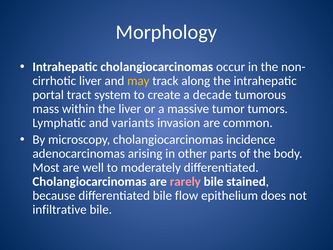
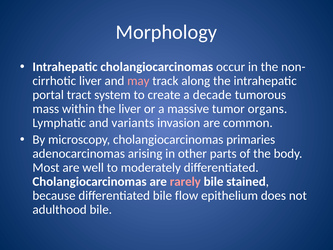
may colour: yellow -> pink
tumors: tumors -> organs
incidence: incidence -> primaries
infiltrative: infiltrative -> adulthood
